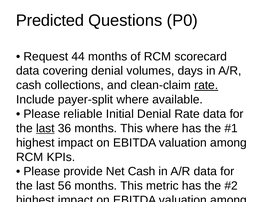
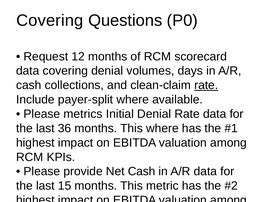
Predicted at (50, 20): Predicted -> Covering
44: 44 -> 12
reliable: reliable -> metrics
last at (45, 128) underline: present -> none
56: 56 -> 15
